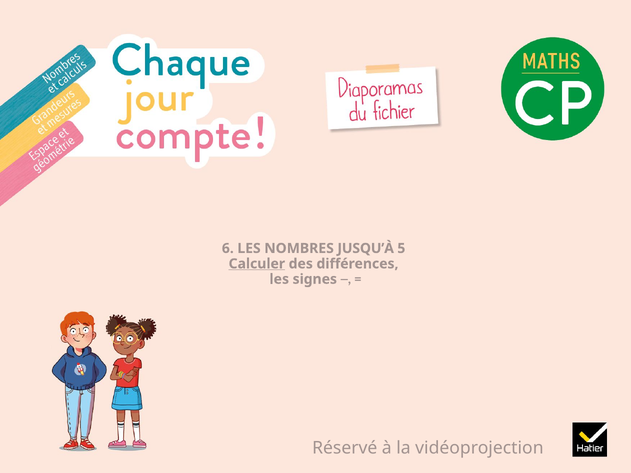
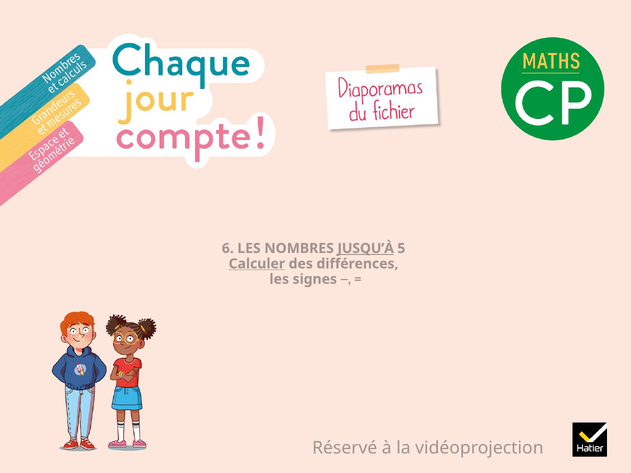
JUSQU’À underline: none -> present
